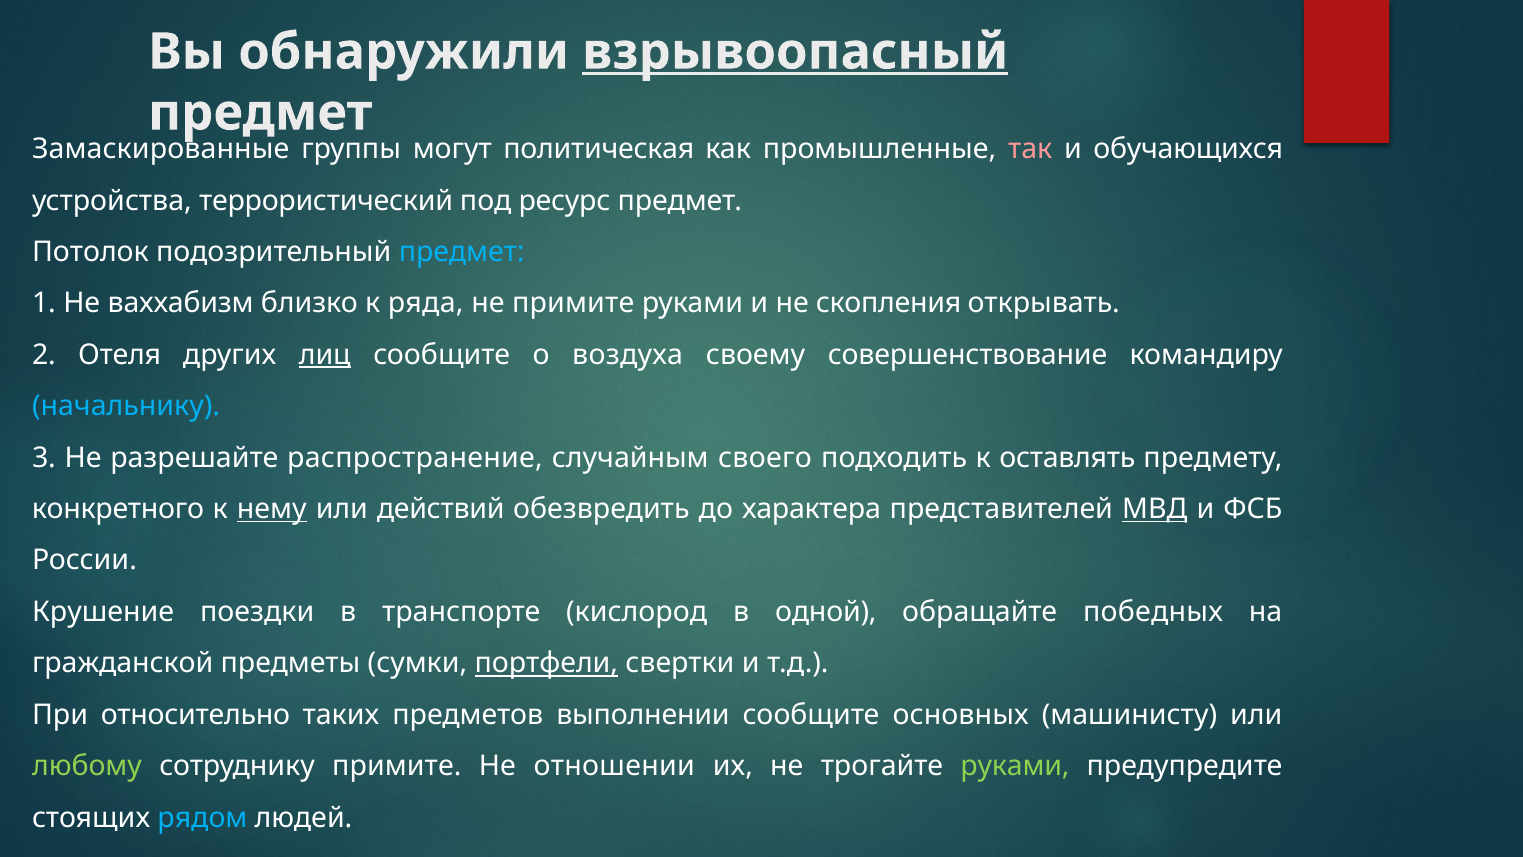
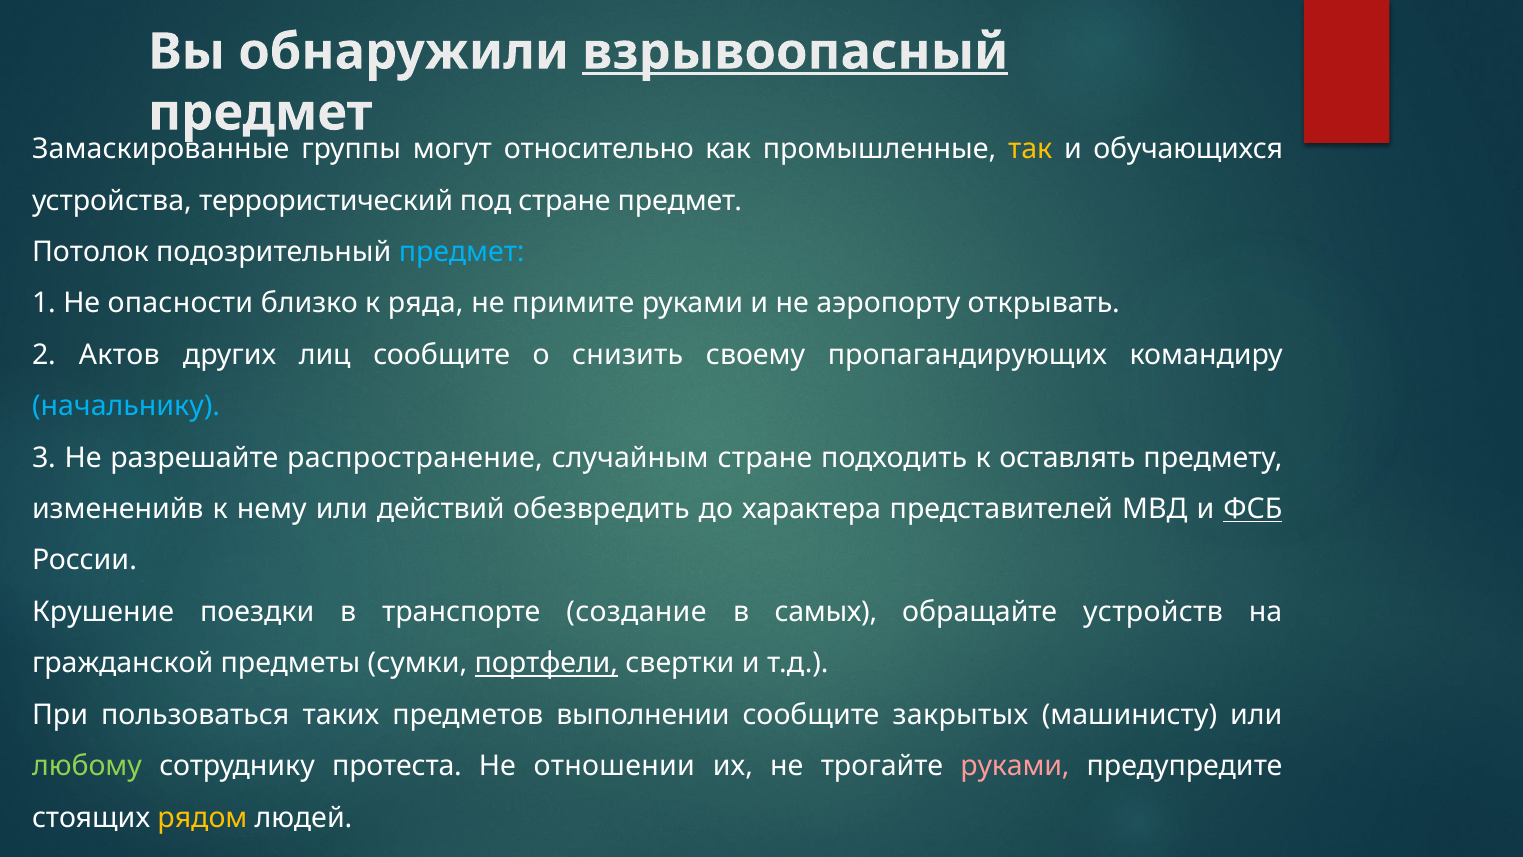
политическая: политическая -> относительно
так colour: pink -> yellow
под ресурс: ресурс -> стране
ваххабизм: ваххабизм -> опасности
скопления: скопления -> аэропорту
Отеля: Отеля -> Актов
лиц underline: present -> none
воздуха: воздуха -> снизить
совершенствование: совершенствование -> пропагандирующих
случайным своего: своего -> стране
конкретного: конкретного -> измененийв
нему underline: present -> none
МВД underline: present -> none
ФСБ underline: none -> present
кислород: кислород -> создание
одной: одной -> самых
победных: победных -> устройств
относительно: относительно -> пользоваться
основных: основных -> закрытых
сотруднику примите: примите -> протеста
руками at (1015, 766) colour: light green -> pink
рядом colour: light blue -> yellow
